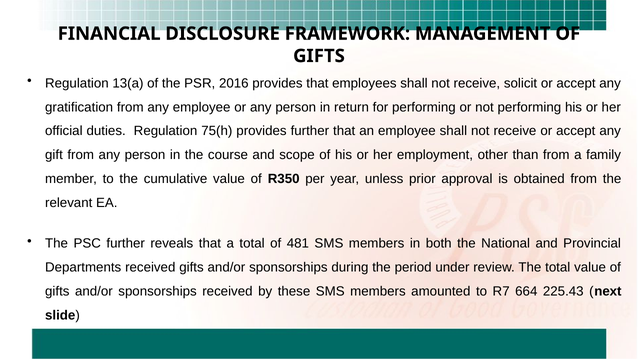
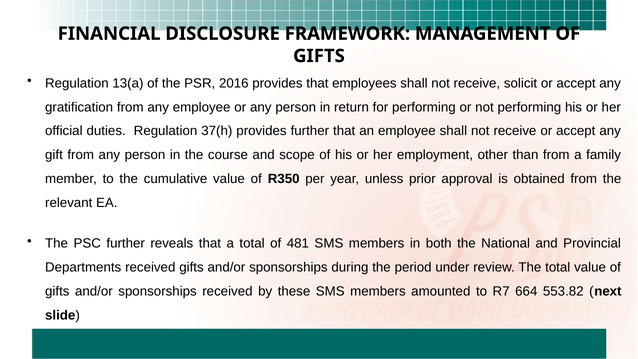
75(h: 75(h -> 37(h
225.43: 225.43 -> 553.82
